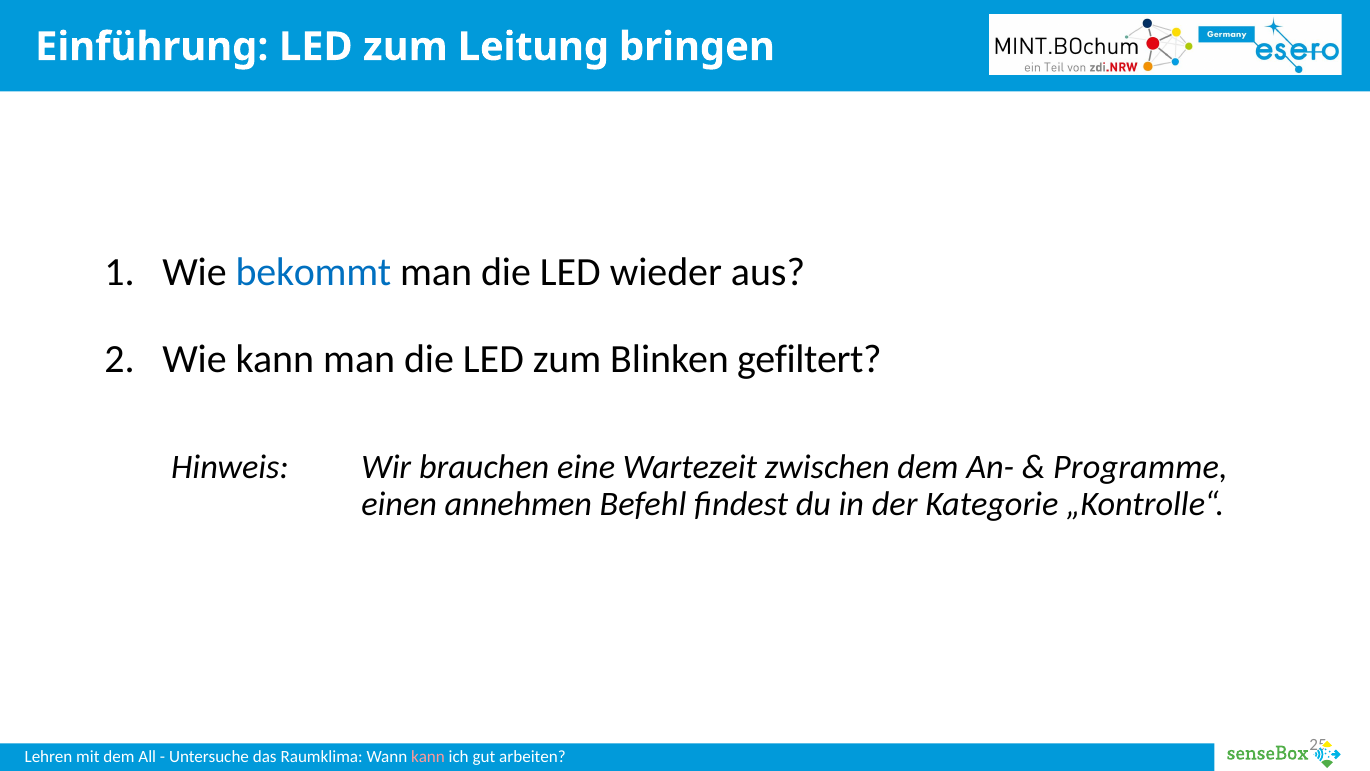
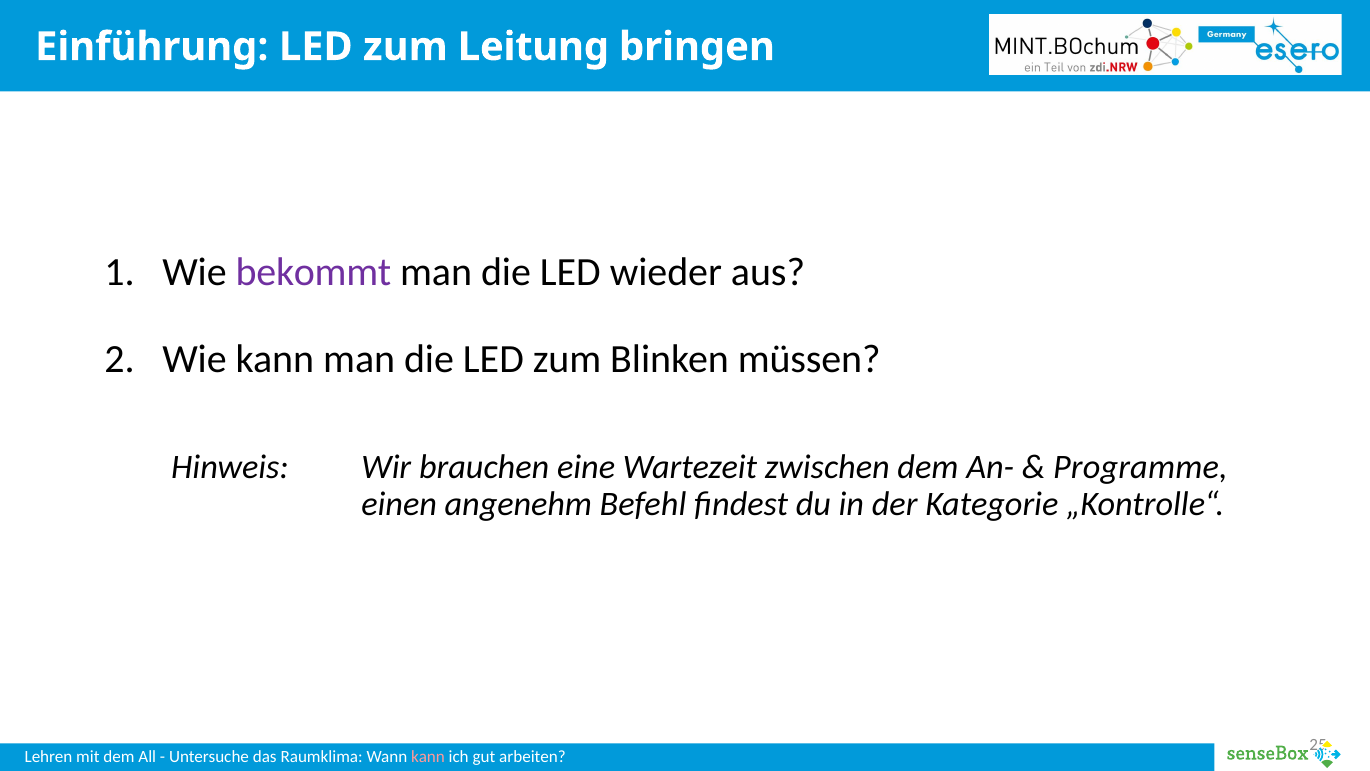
bekommt colour: blue -> purple
gefiltert: gefiltert -> müssen
annehmen: annehmen -> angenehm
